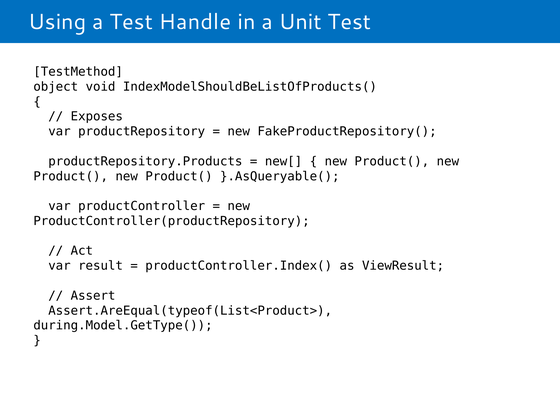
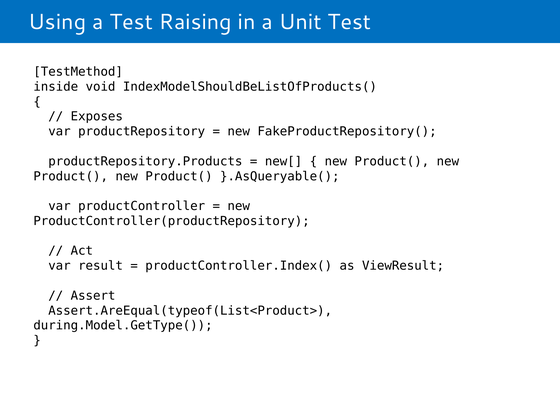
Handle: Handle -> Raising
object: object -> inside
